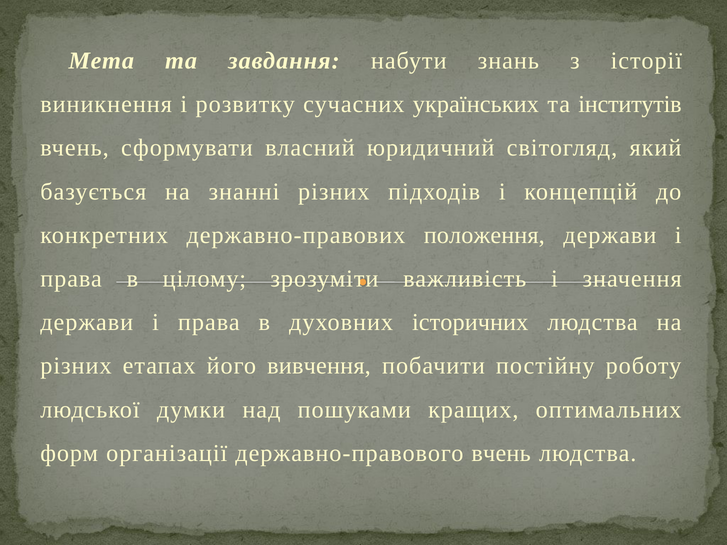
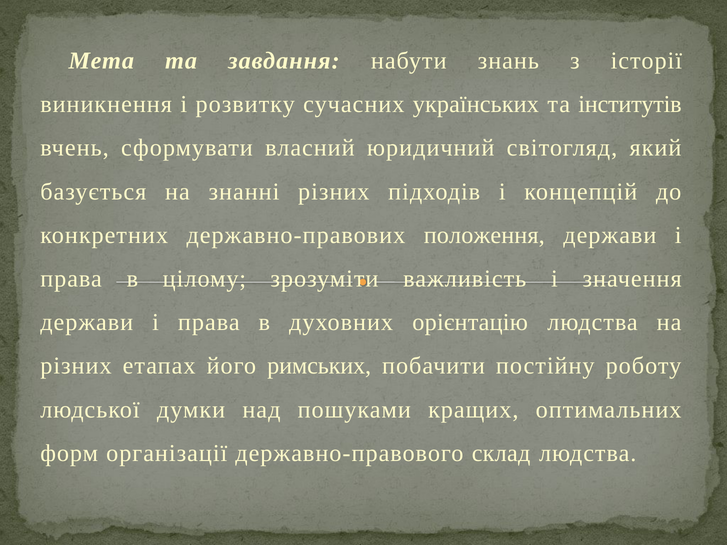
історичних: історичних -> орієнтацію
вивчення: вивчення -> римських
державно-правового вчень: вчень -> склад
